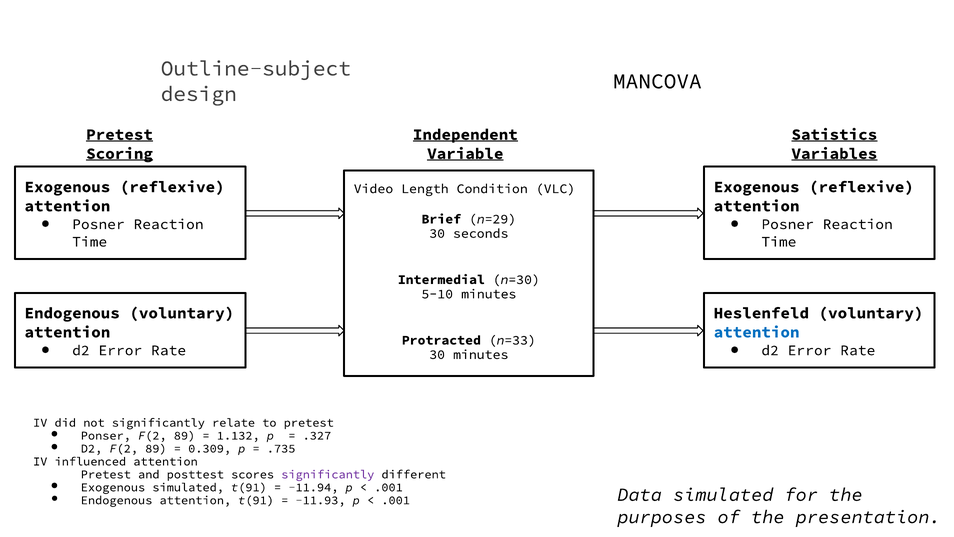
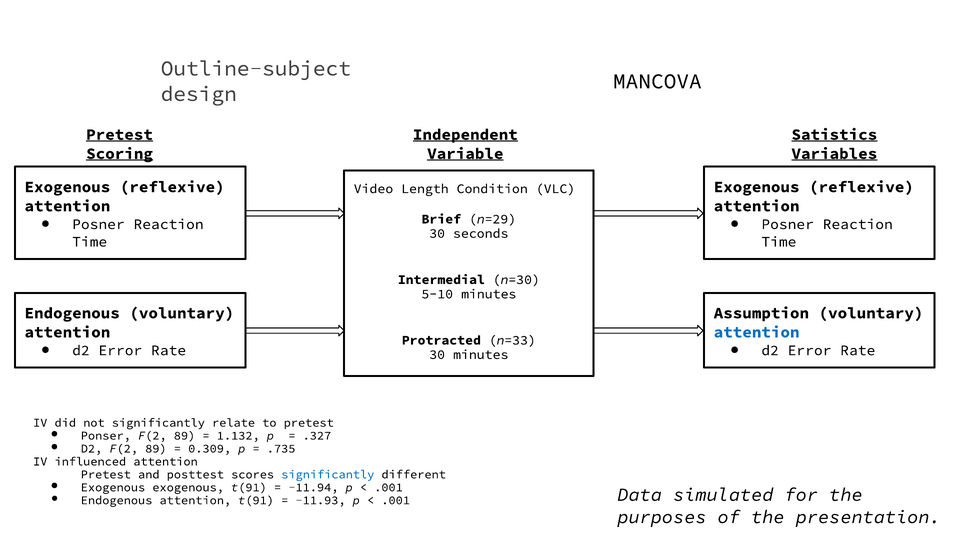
Heslenfeld: Heslenfeld -> Assumption
significantly at (328, 474) colour: purple -> blue
Exogenous simulated: simulated -> exogenous
